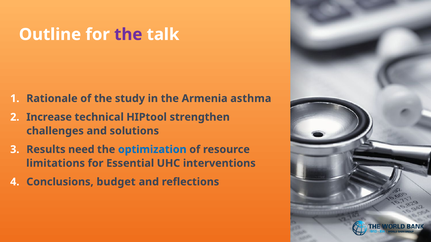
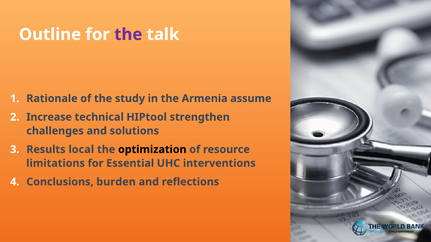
asthma: asthma -> assume
need: need -> local
optimization colour: blue -> black
budget: budget -> burden
